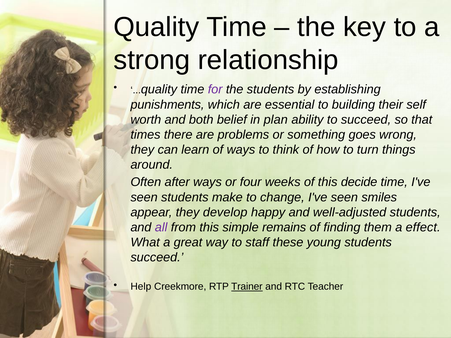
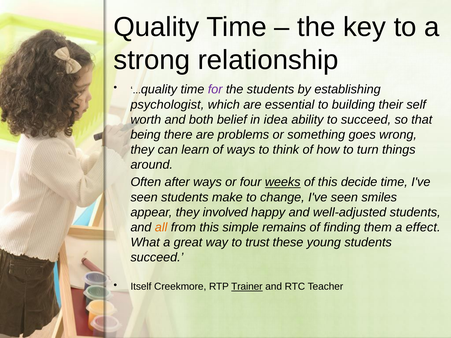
punishments: punishments -> psychologist
plan: plan -> idea
times: times -> being
weeks underline: none -> present
develop: develop -> involved
all colour: purple -> orange
staff: staff -> trust
Help: Help -> Itself
